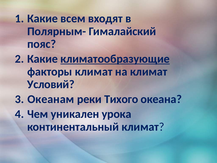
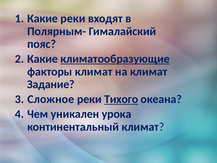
Какие всем: всем -> реки
Условий: Условий -> Задание
Океанам: Океанам -> Сложное
Тихого underline: none -> present
